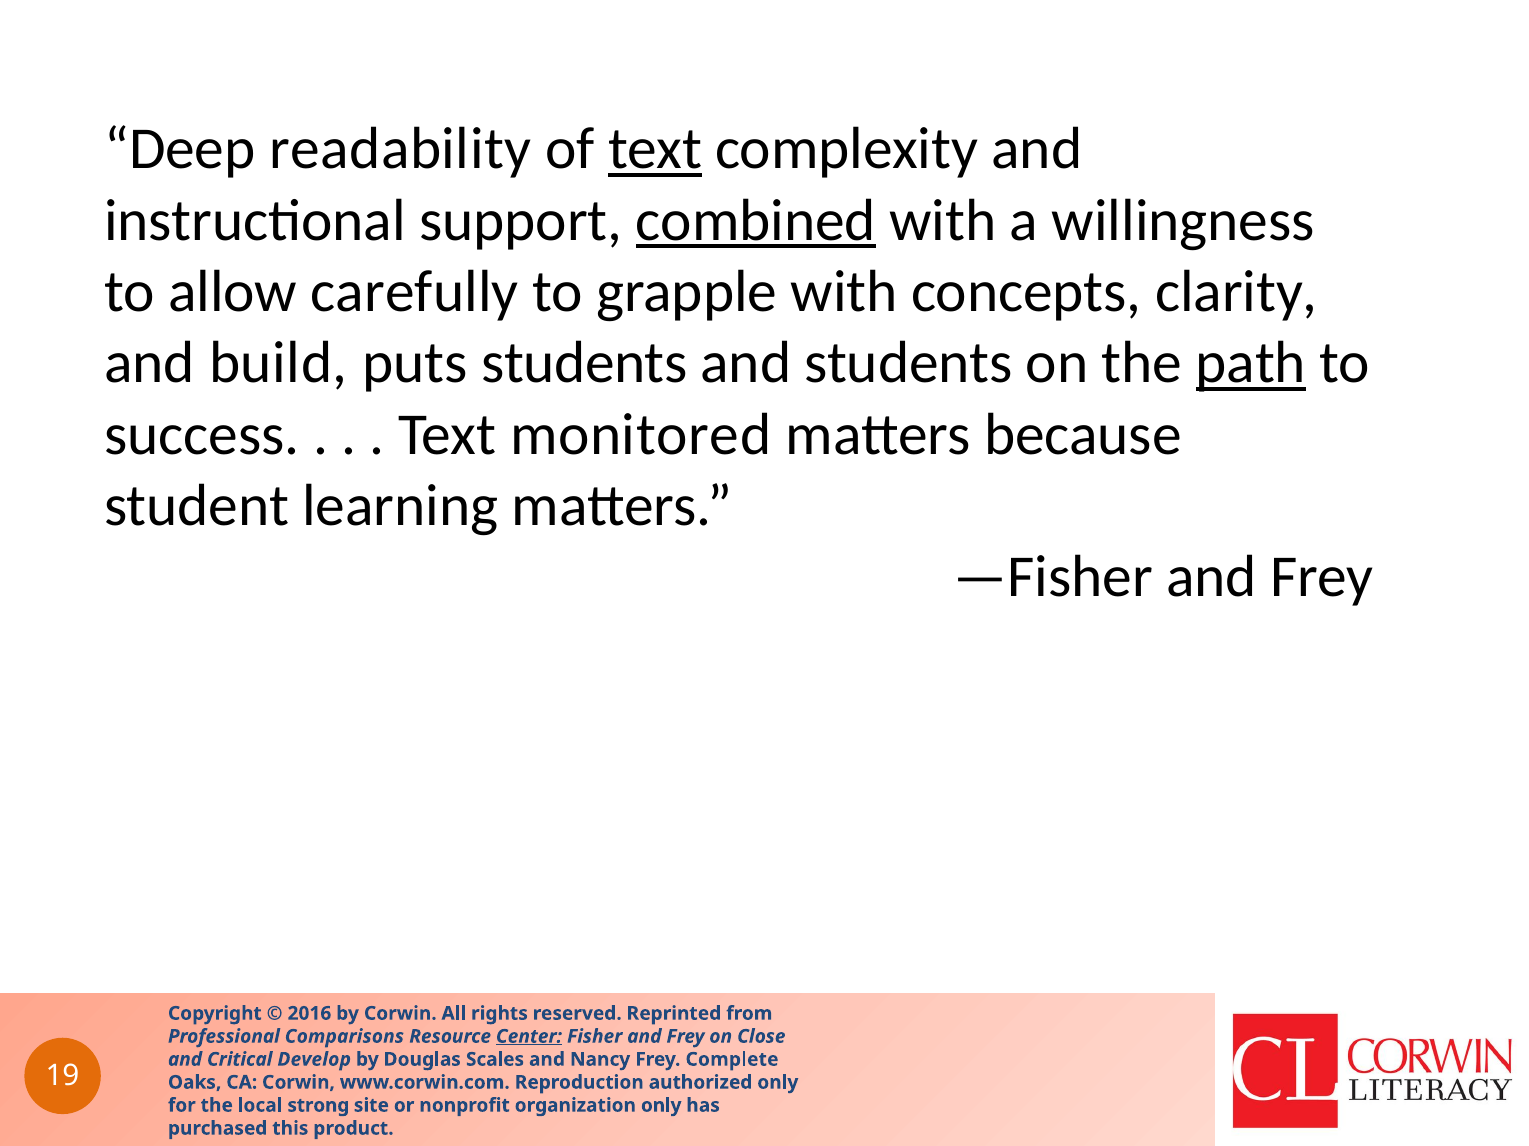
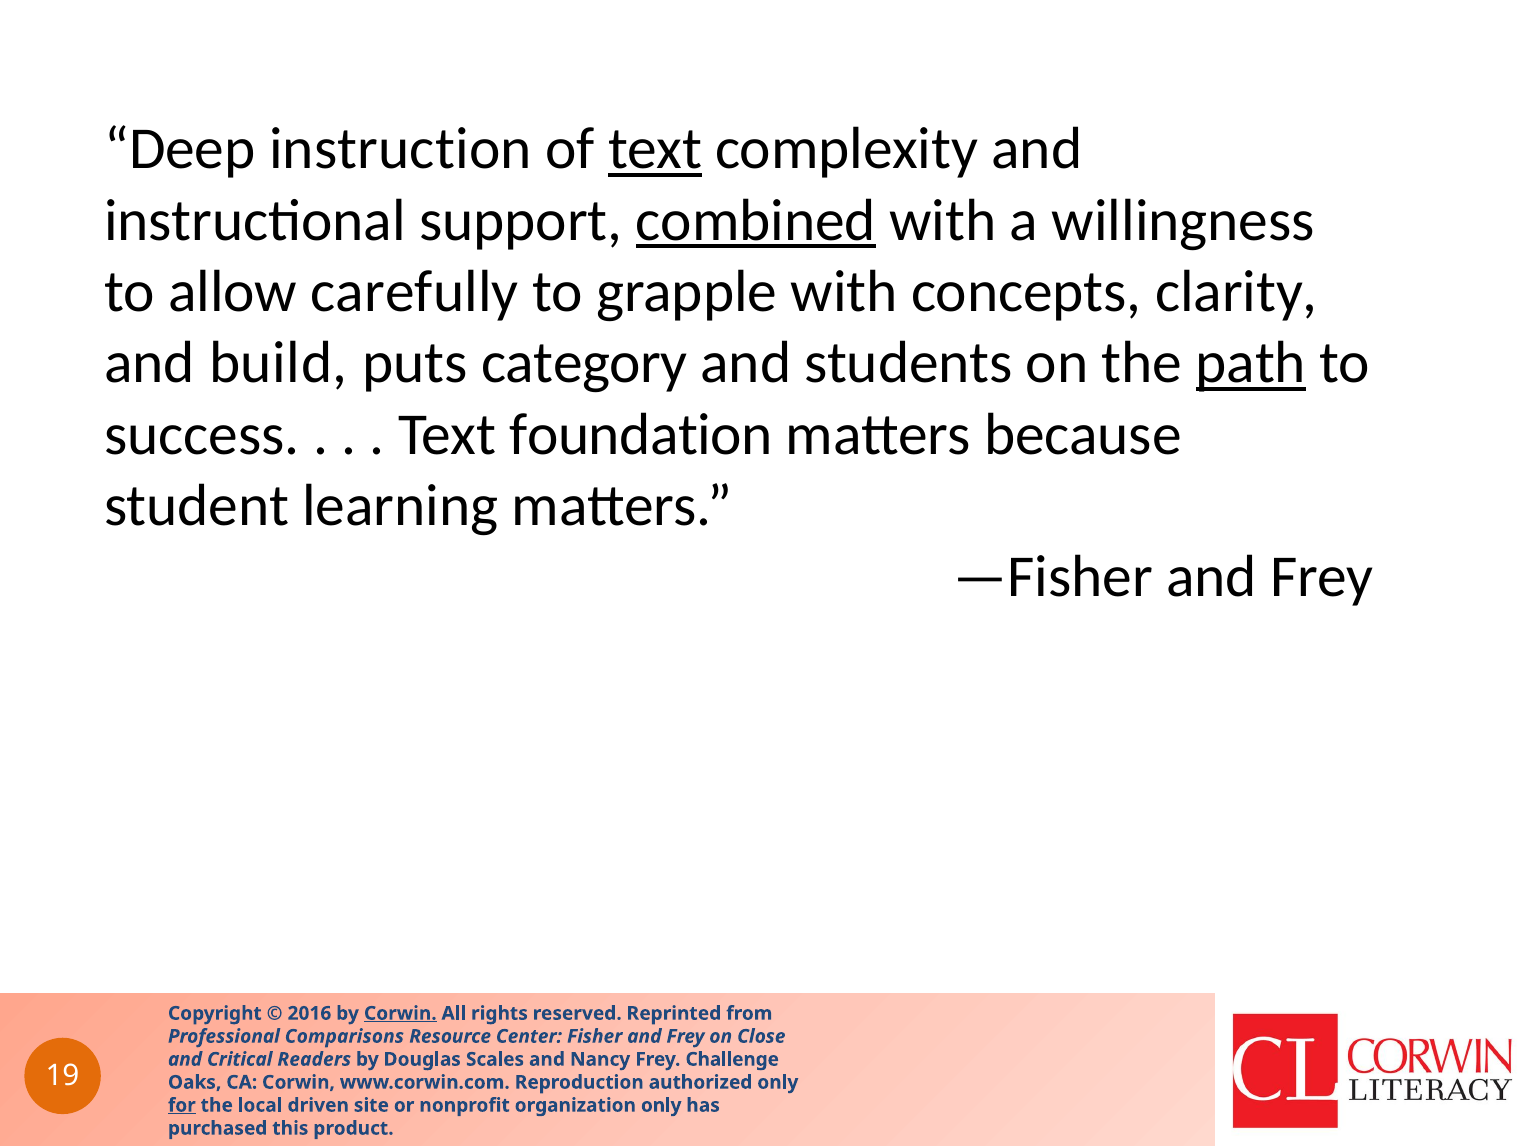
readability: readability -> instruction
puts students: students -> category
monitored: monitored -> foundation
Corwin at (400, 1014) underline: none -> present
Center underline: present -> none
Develop: Develop -> Readers
Complete: Complete -> Challenge
for underline: none -> present
strong: strong -> driven
